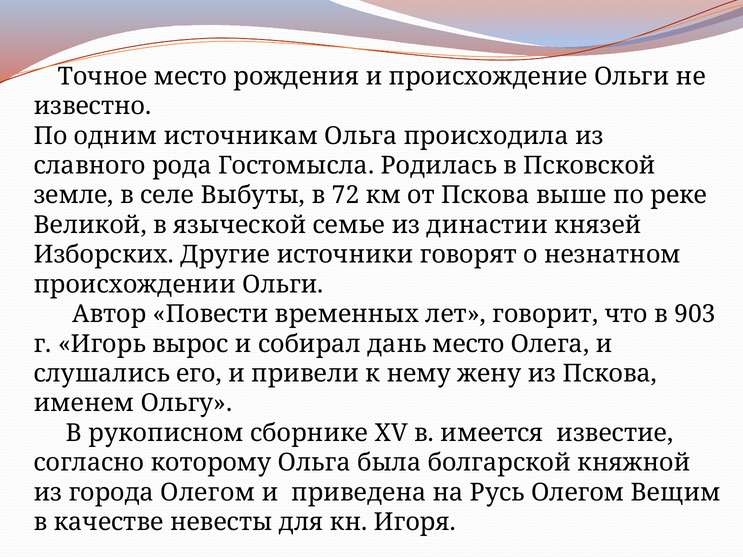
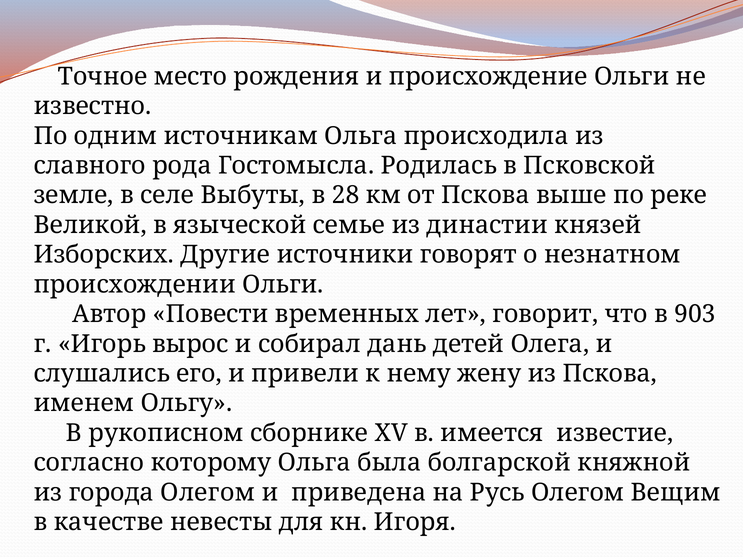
72: 72 -> 28
дань место: место -> детей
